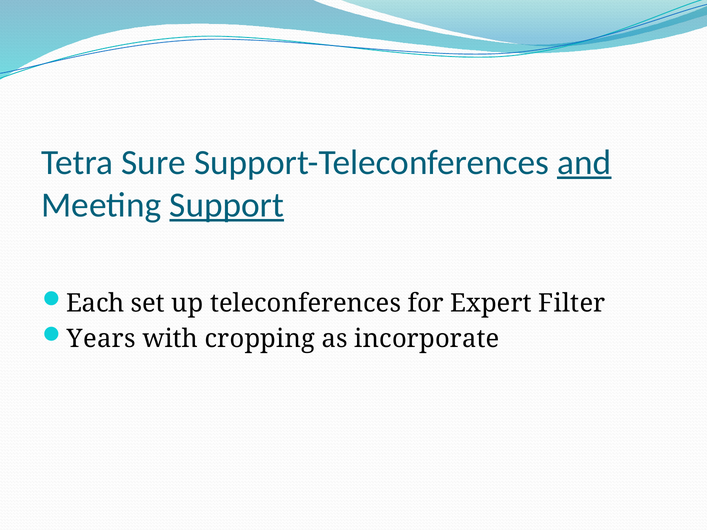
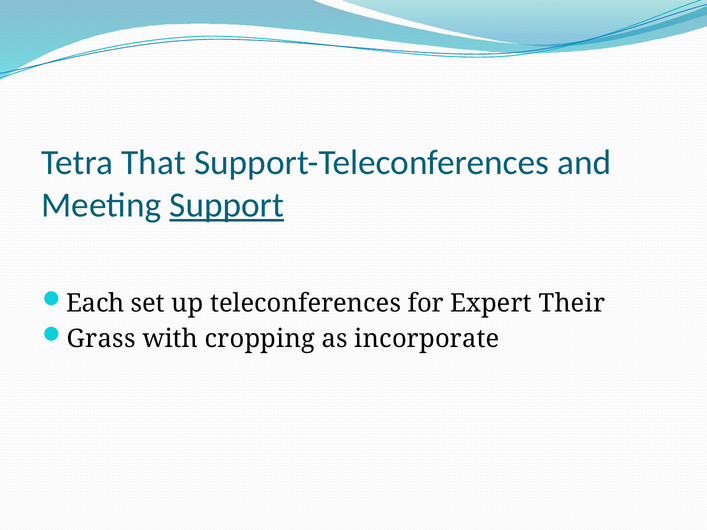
Sure: Sure -> That
and underline: present -> none
Filter: Filter -> Their
Years: Years -> Grass
